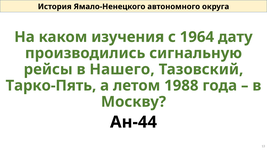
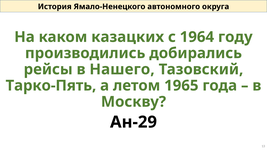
изучения: изучения -> казацких
дату: дату -> году
сигнальную: сигнальную -> добирались
1988: 1988 -> 1965
Ан-44: Ан-44 -> Ан-29
